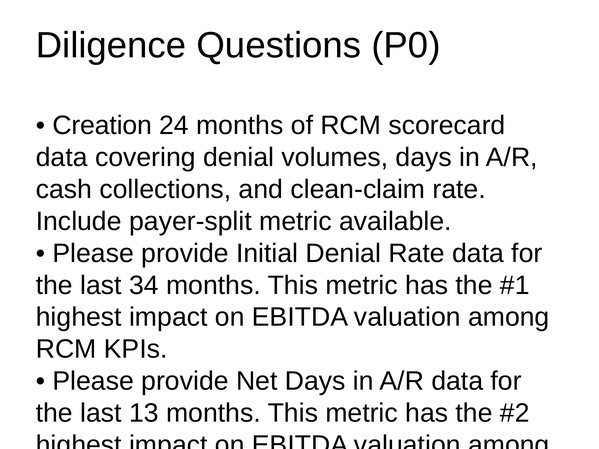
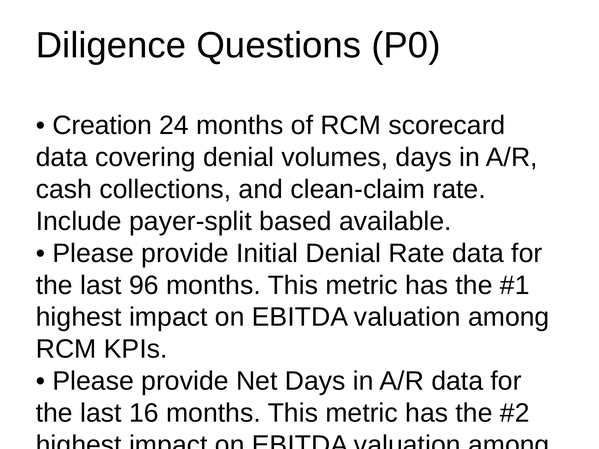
payer-split metric: metric -> based
34: 34 -> 96
13: 13 -> 16
